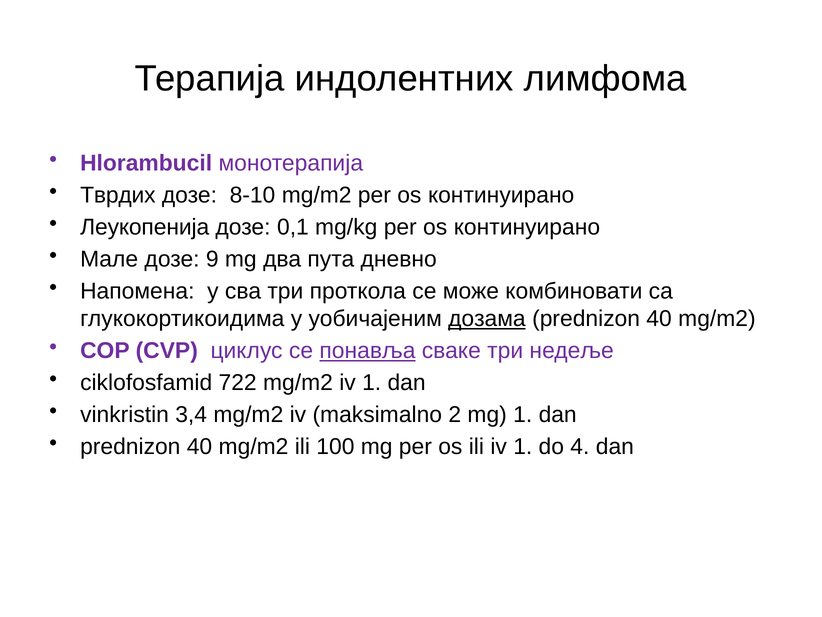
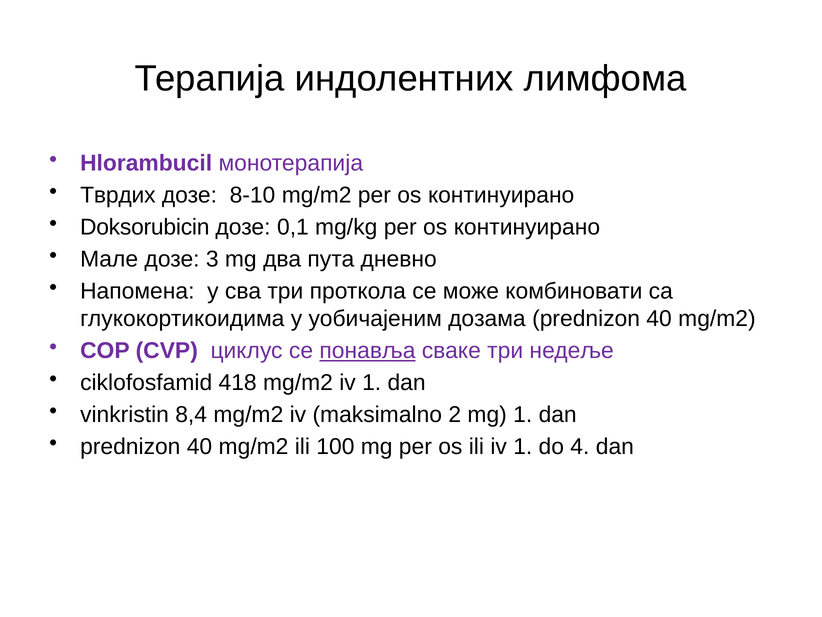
Леукопенија: Леукопенија -> Doksorubicin
9: 9 -> 3
дозама underline: present -> none
722: 722 -> 418
3,4: 3,4 -> 8,4
